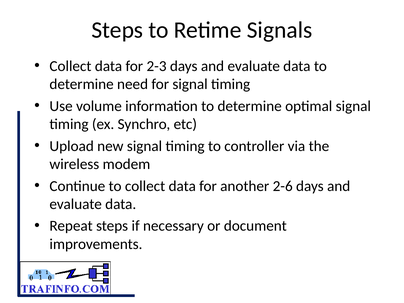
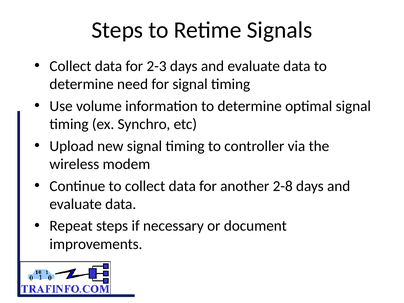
2-6: 2-6 -> 2-8
